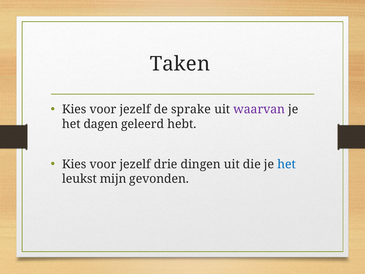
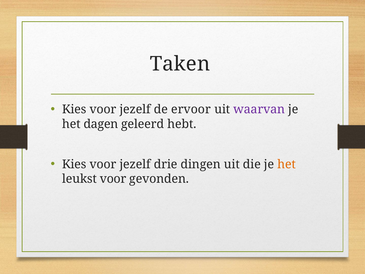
sprake: sprake -> ervoor
het at (287, 164) colour: blue -> orange
leukst mijn: mijn -> voor
